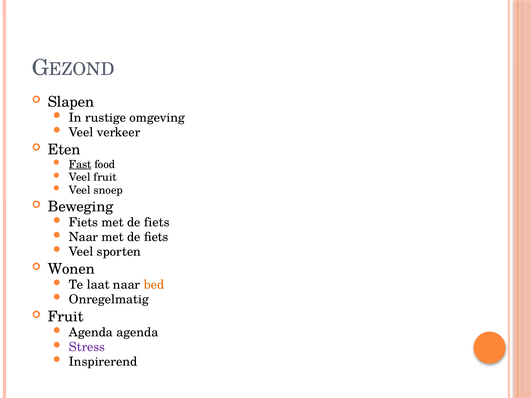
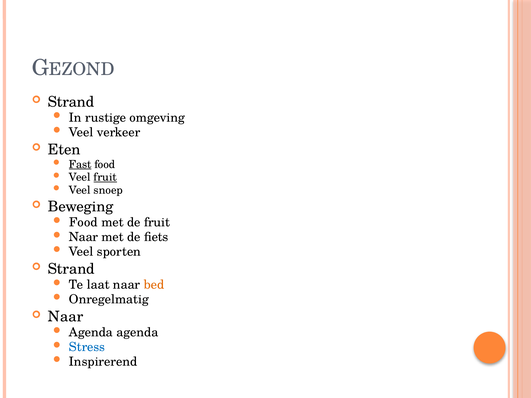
Slapen at (71, 102): Slapen -> Strand
fruit at (105, 177) underline: none -> present
Fiets at (83, 223): Fiets -> Food
fiets at (157, 223): fiets -> fruit
Wonen at (71, 269): Wonen -> Strand
Fruit at (66, 317): Fruit -> Naar
Stress colour: purple -> blue
